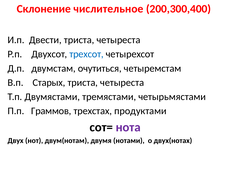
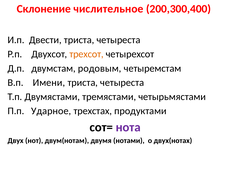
трехсот colour: blue -> orange
очутиться: очутиться -> родовым
Старых: Старых -> Имени
Граммов: Граммов -> Ударное
